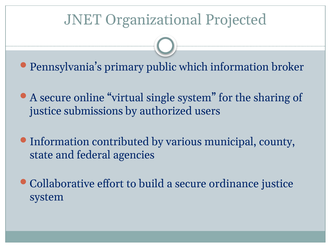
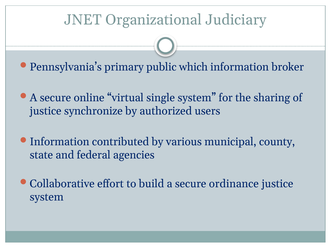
Projected: Projected -> Judiciary
submissions: submissions -> synchronize
